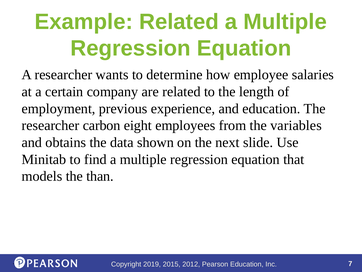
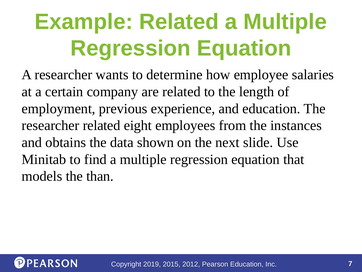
researcher carbon: carbon -> related
variables: variables -> instances
